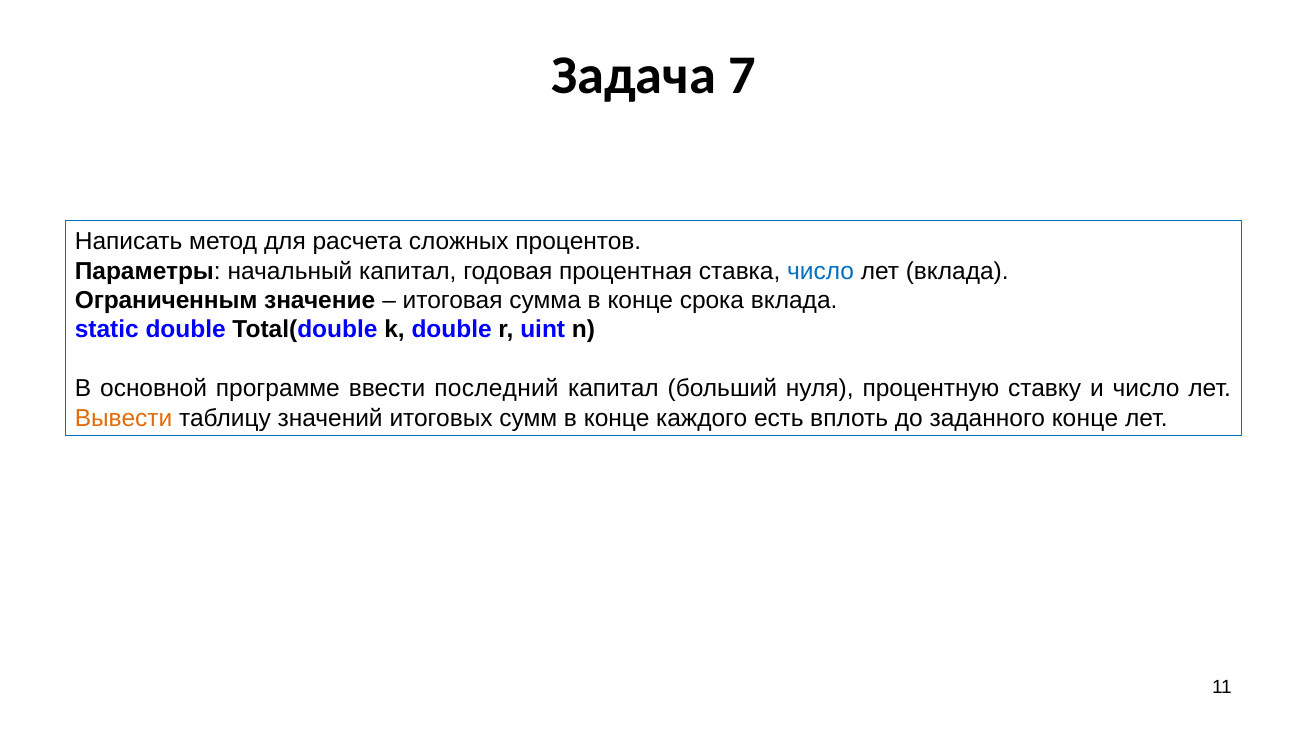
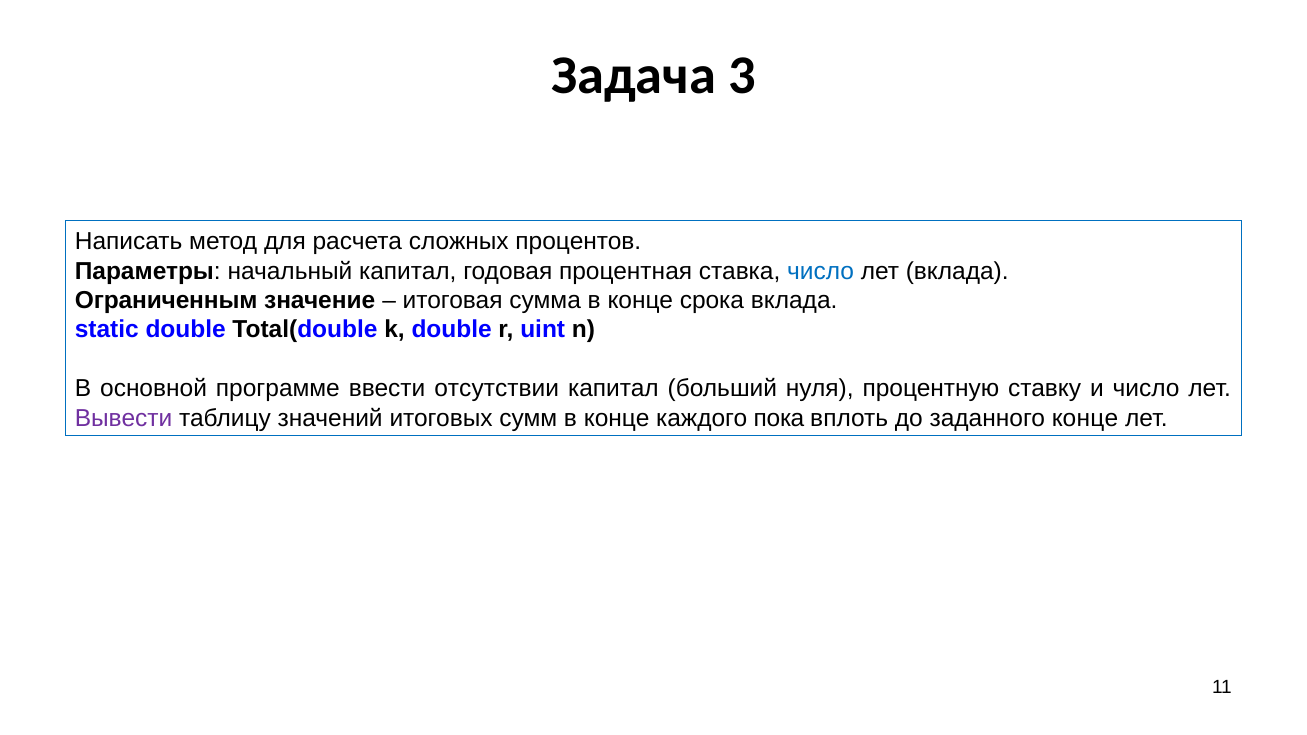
7: 7 -> 3
последний: последний -> отсутствии
Вывести colour: orange -> purple
есть: есть -> пока
